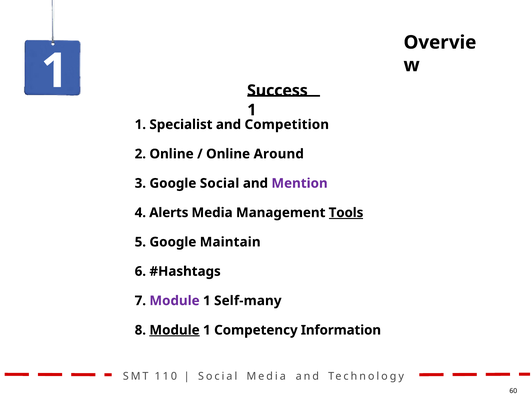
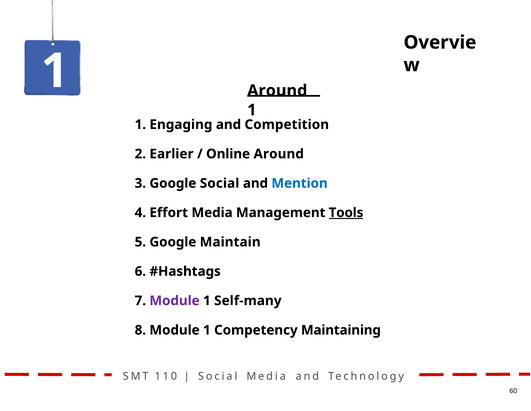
Success at (277, 90): Success -> Around
Specialist: Specialist -> Engaging
2 Online: Online -> Earlier
Mention colour: purple -> blue
Alerts: Alerts -> Effort
Module at (175, 330) underline: present -> none
Information: Information -> Maintaining
